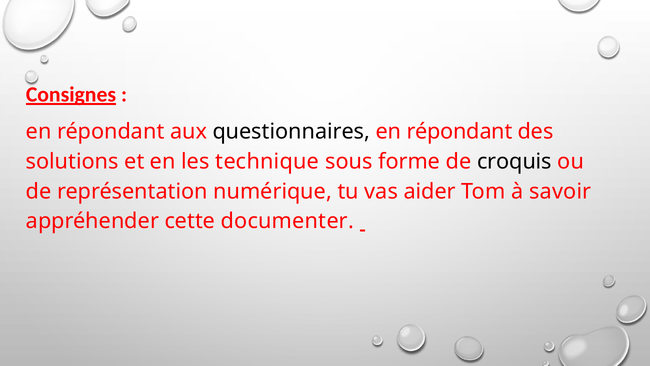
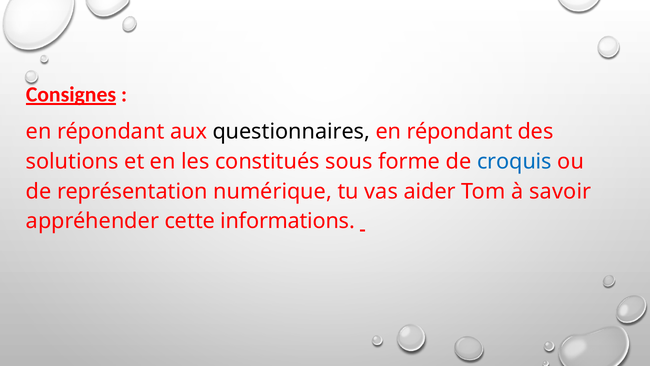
technique: technique -> constitués
croquis colour: black -> blue
documenter: documenter -> informations
